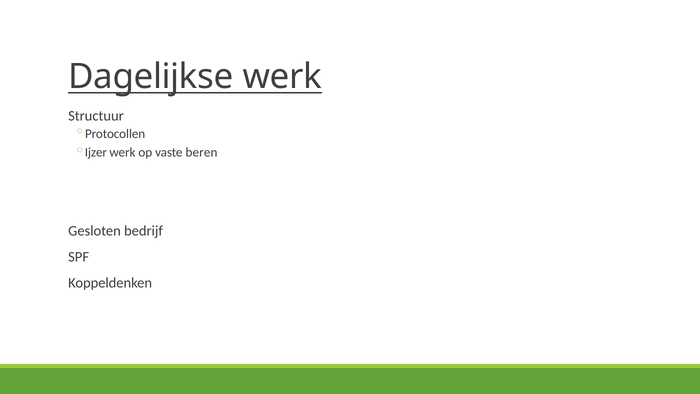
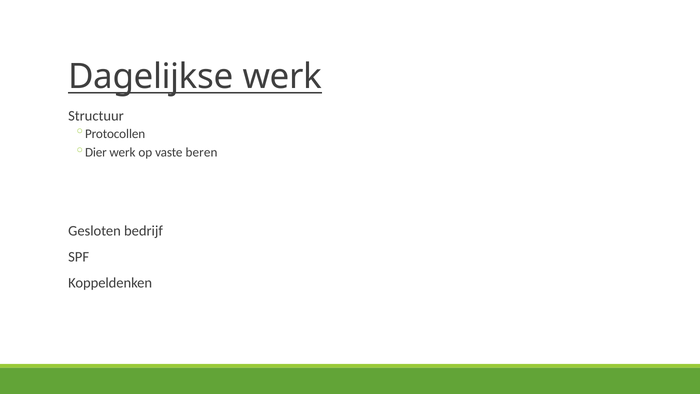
Ijzer: Ijzer -> Dier
